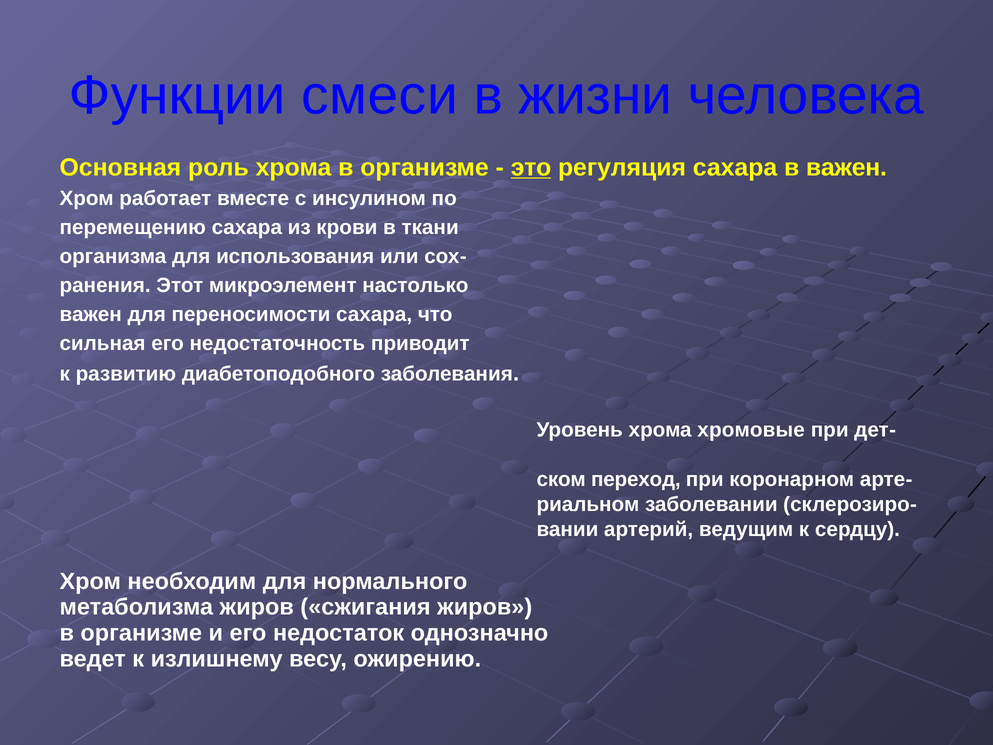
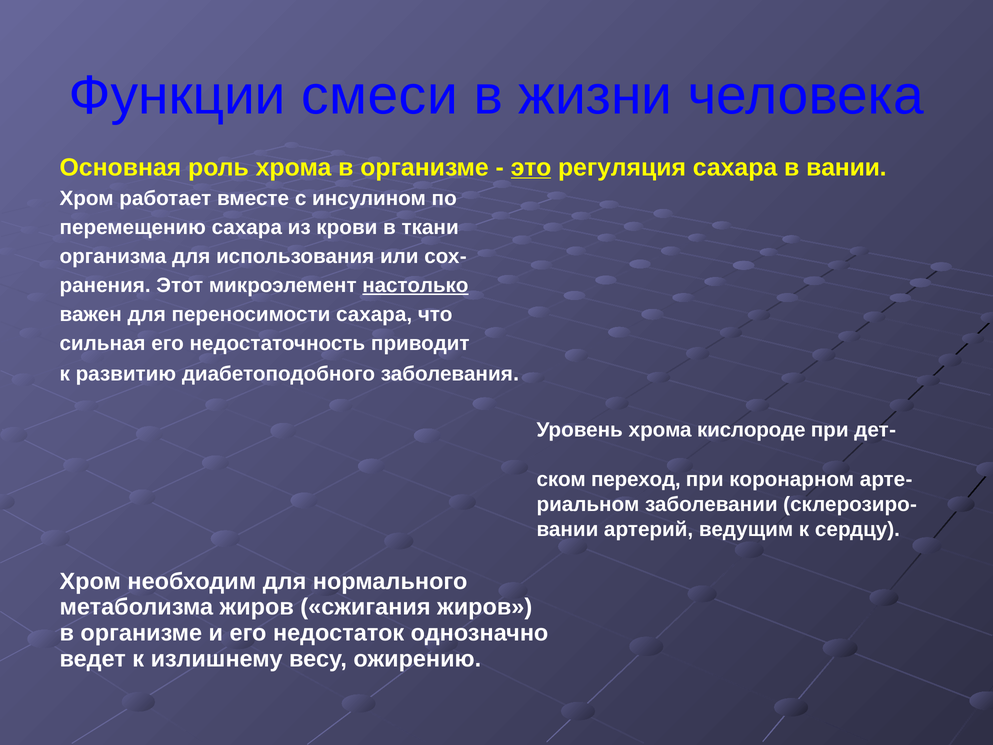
в важен: важен -> вании
настолько underline: none -> present
хромовые: хромовые -> кислороде
